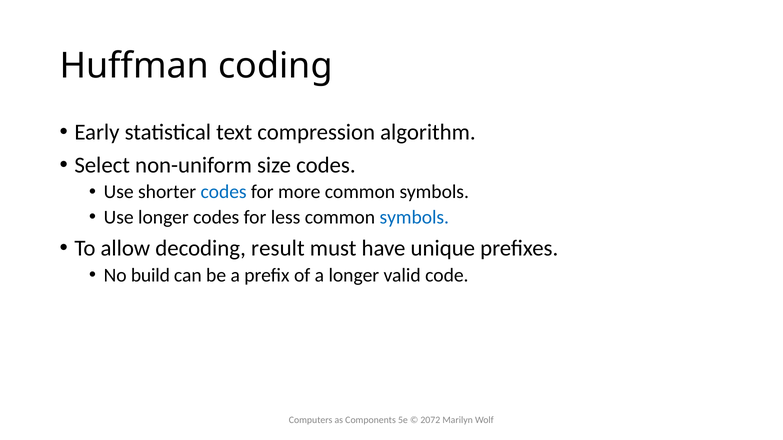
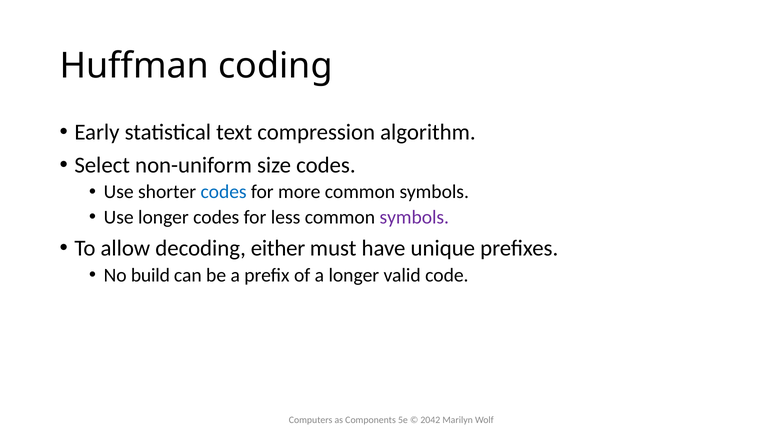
symbols at (414, 217) colour: blue -> purple
result: result -> either
2072: 2072 -> 2042
